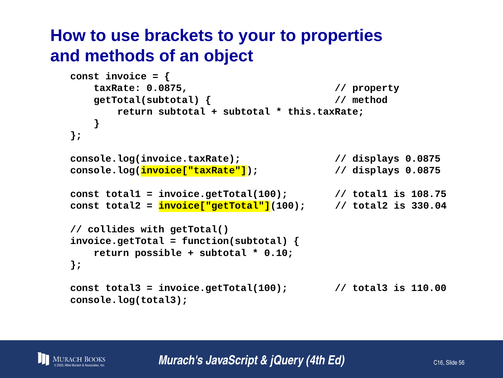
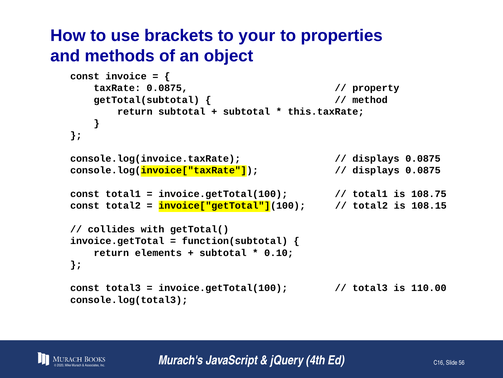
330.04: 330.04 -> 108.15
possible: possible -> elements
